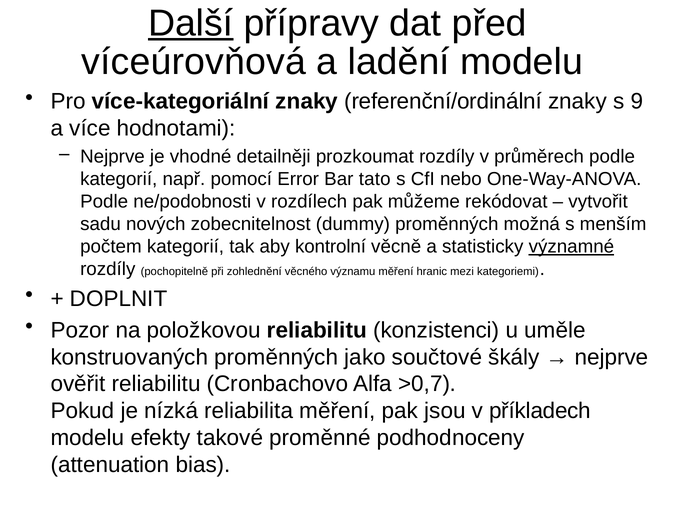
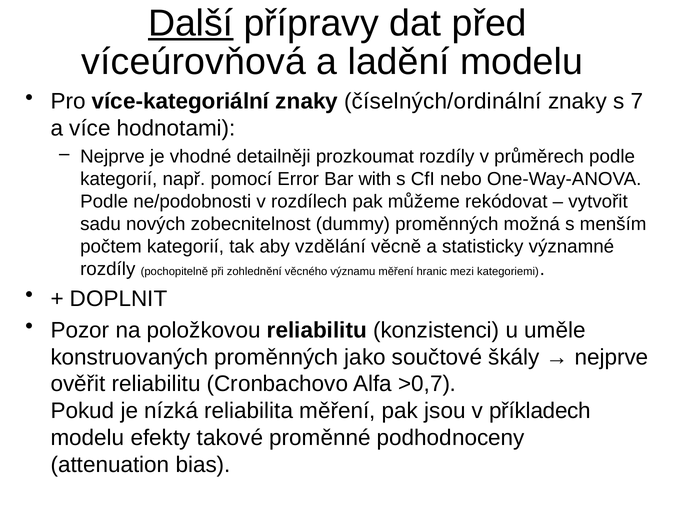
referenční/ordinální: referenční/ordinální -> číselných/ordinální
9: 9 -> 7
tato: tato -> with
kontrolní: kontrolní -> vzdělání
významné underline: present -> none
